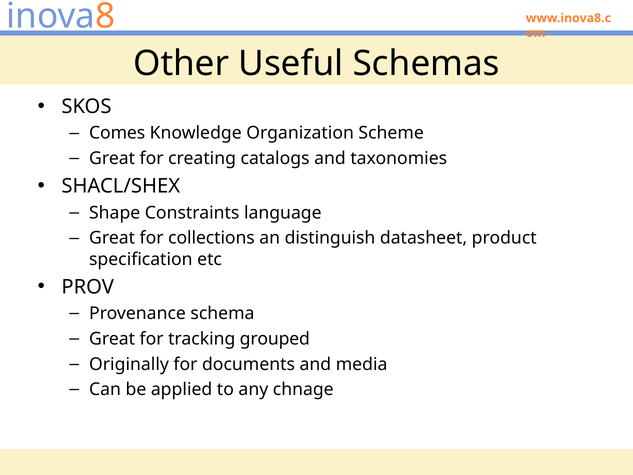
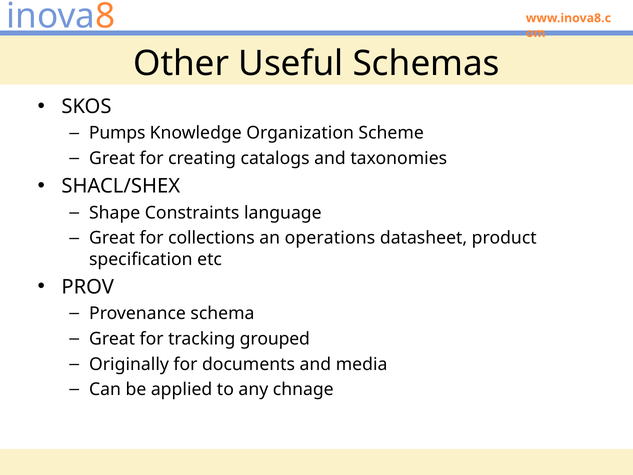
Comes: Comes -> Pumps
distinguish: distinguish -> operations
